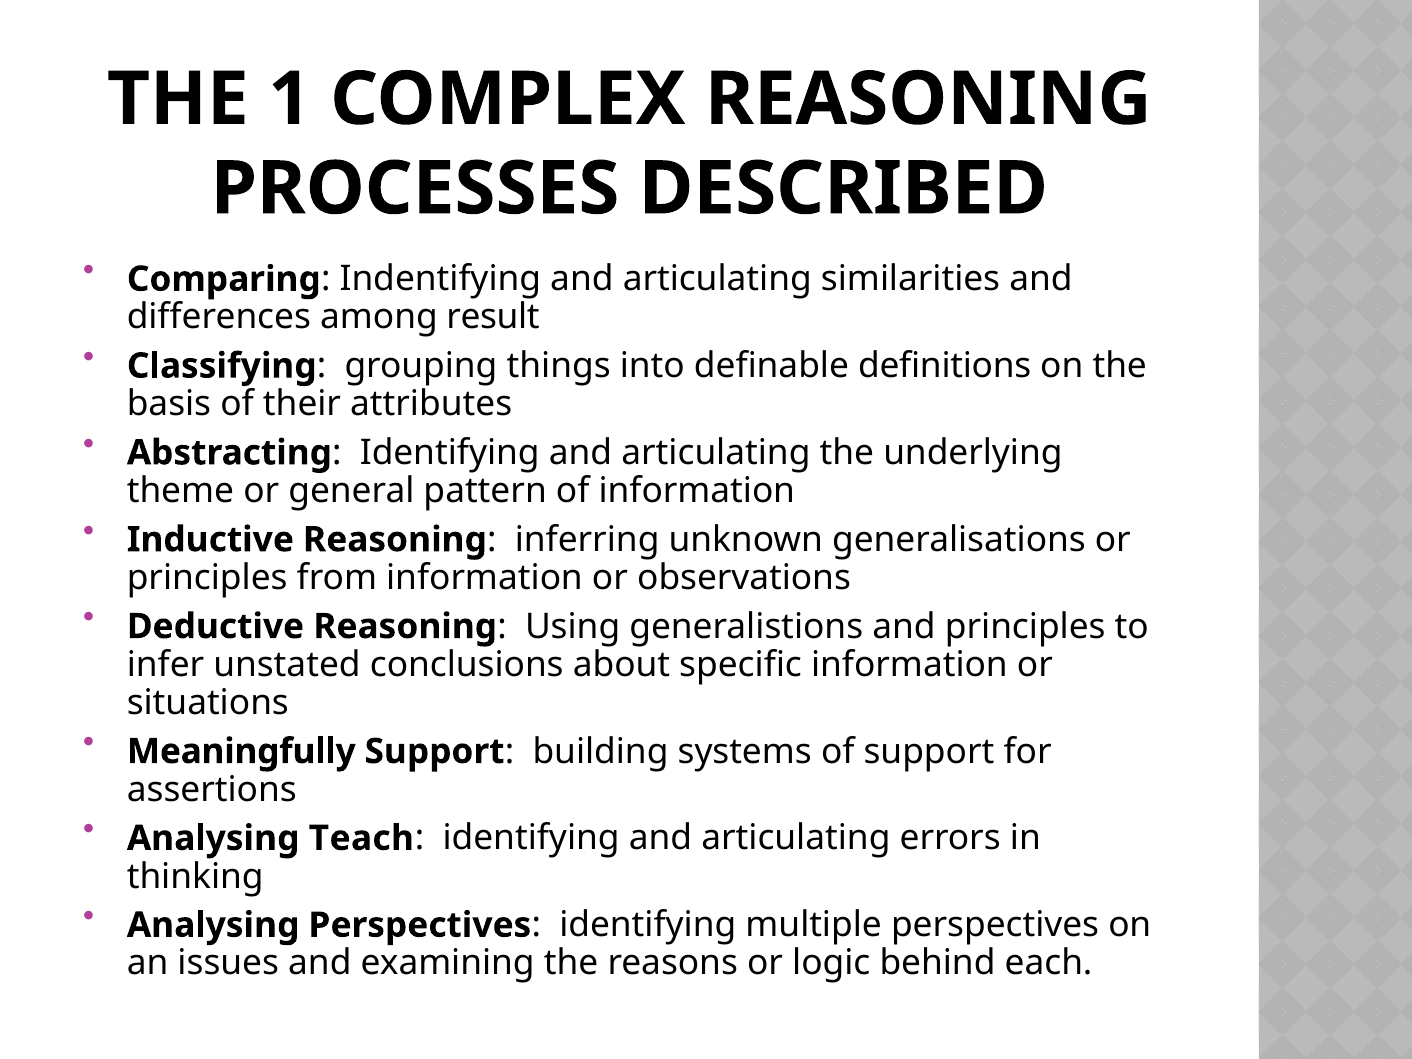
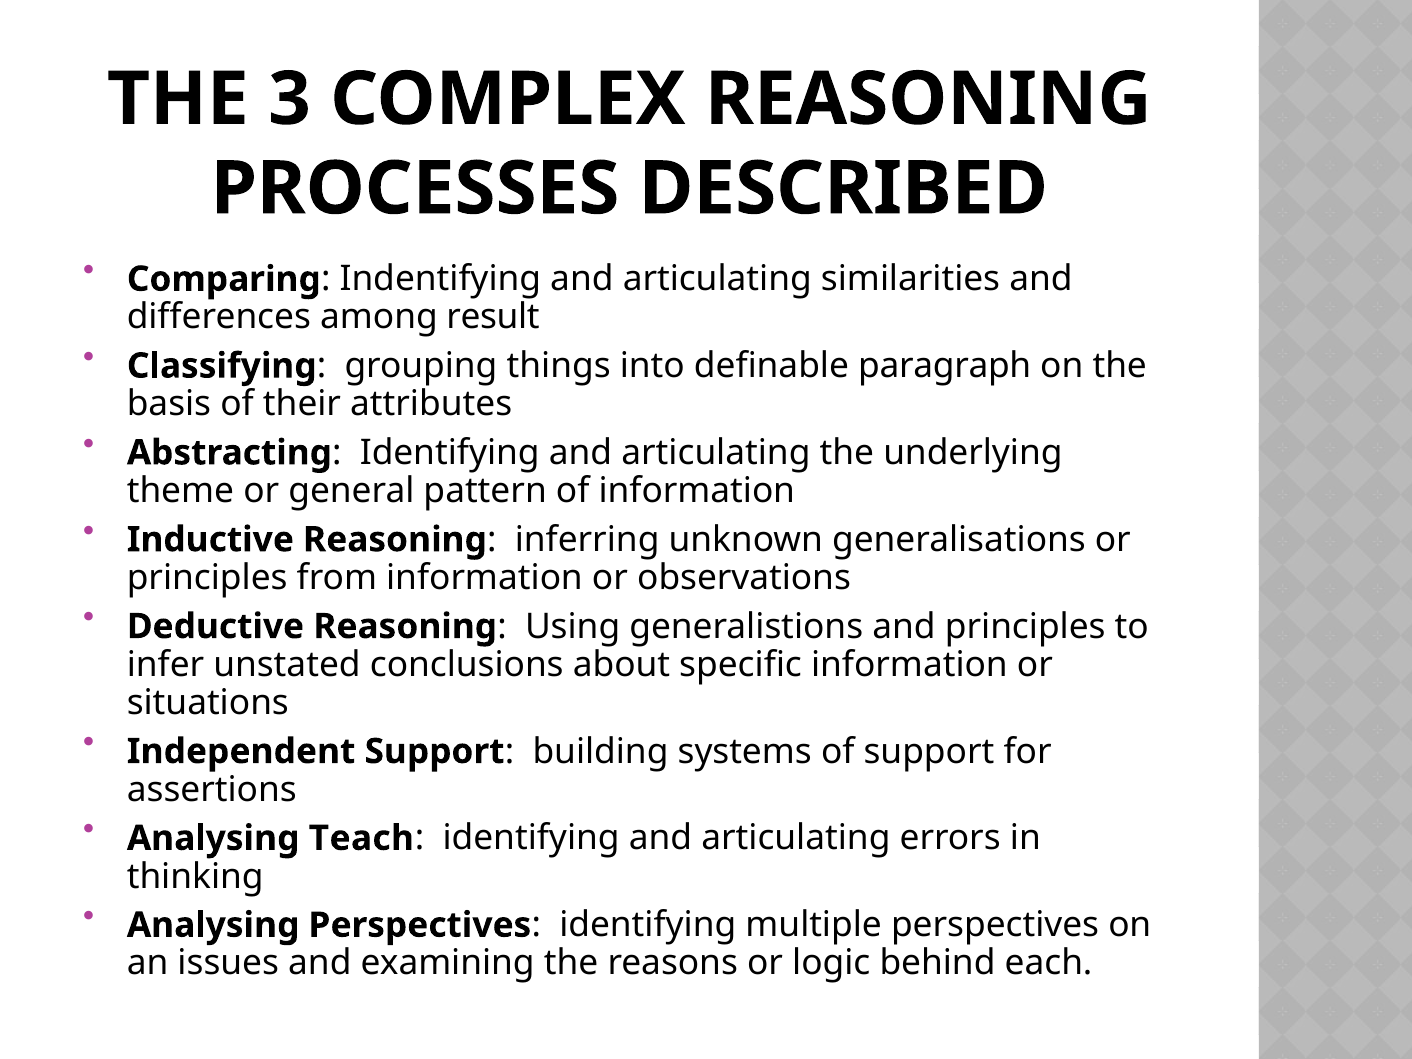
1: 1 -> 3
definitions: definitions -> paragraph
Meaningfully: Meaningfully -> Independent
